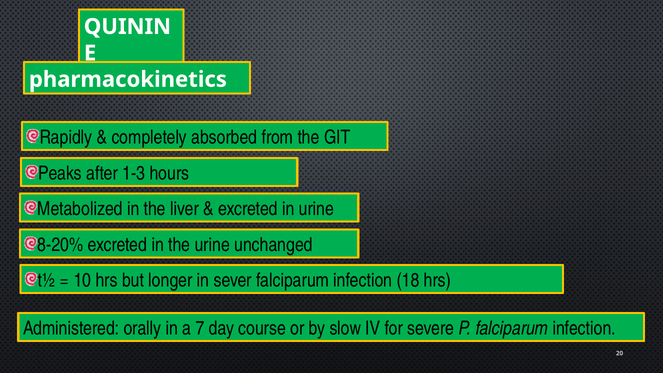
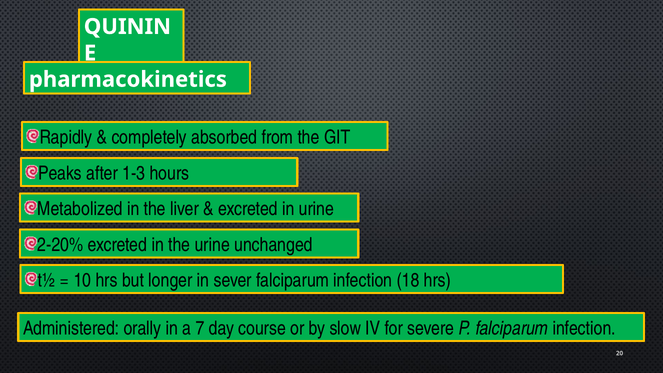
8-20%: 8-20% -> 2-20%
